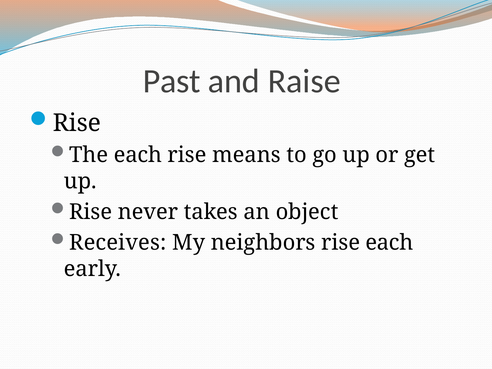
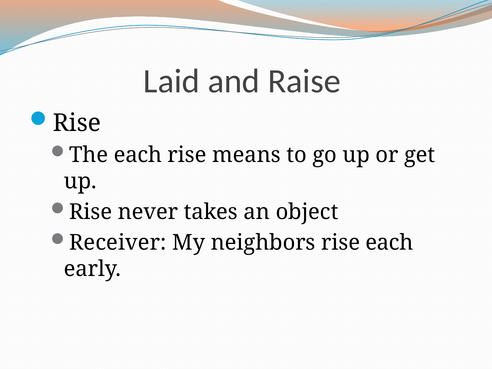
Past: Past -> Laid
Receives: Receives -> Receiver
